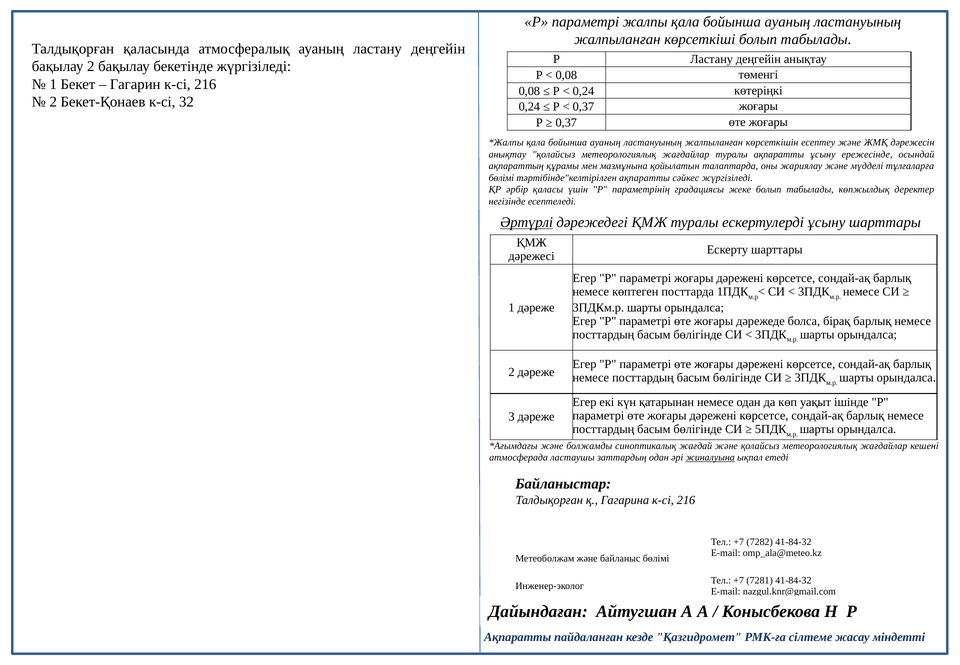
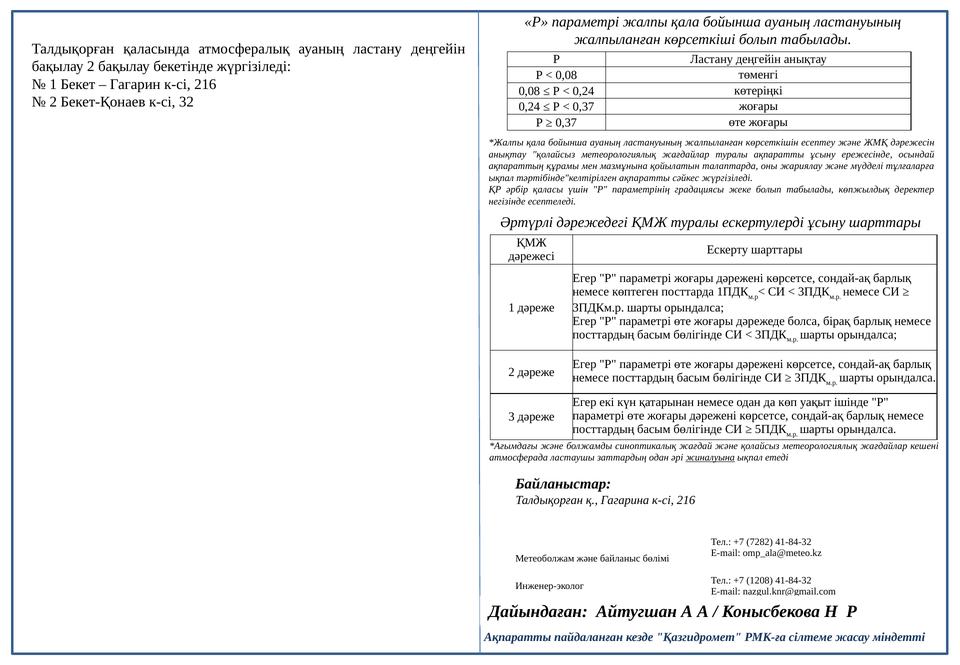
бөлімі at (501, 178): бөлімі -> ықпал
Әртүрлі underline: present -> none
7281: 7281 -> 1208
